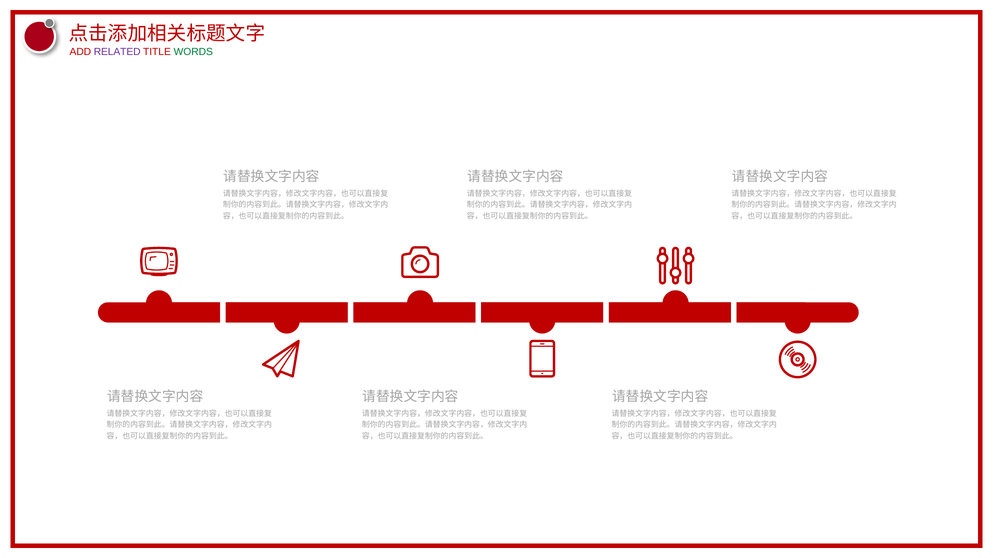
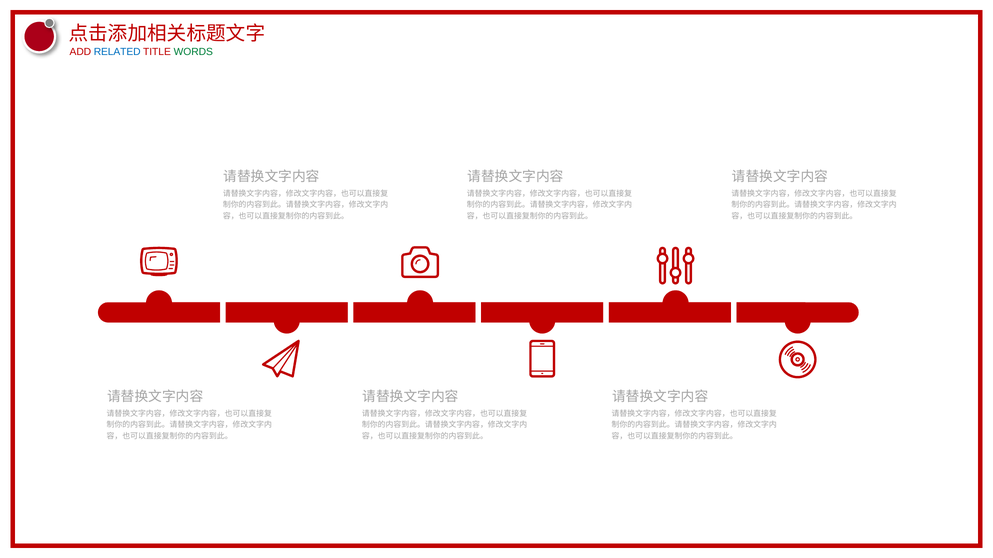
RELATED colour: purple -> blue
